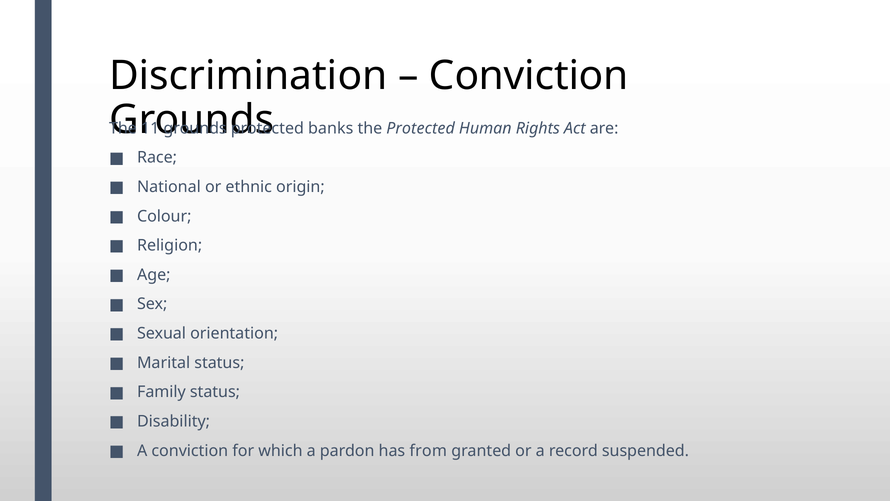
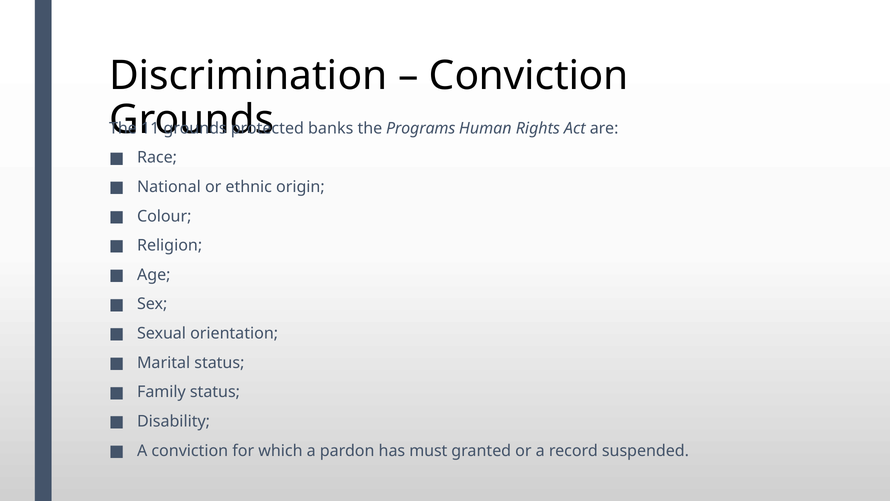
the Protected: Protected -> Programs
from: from -> must
